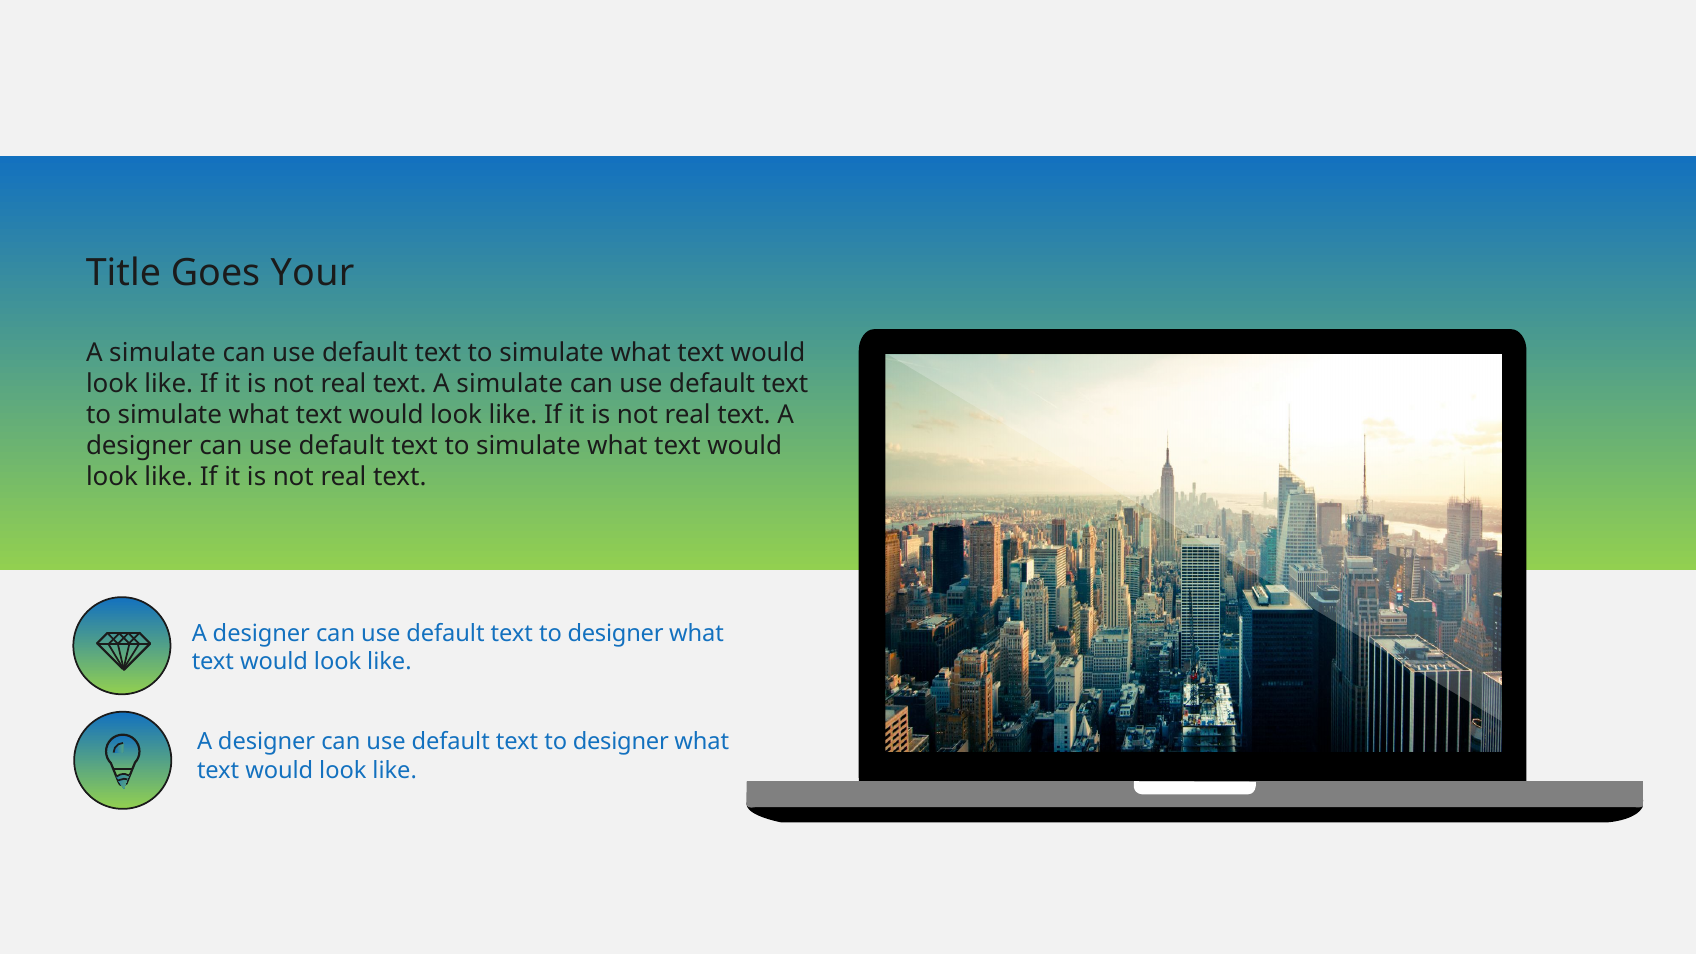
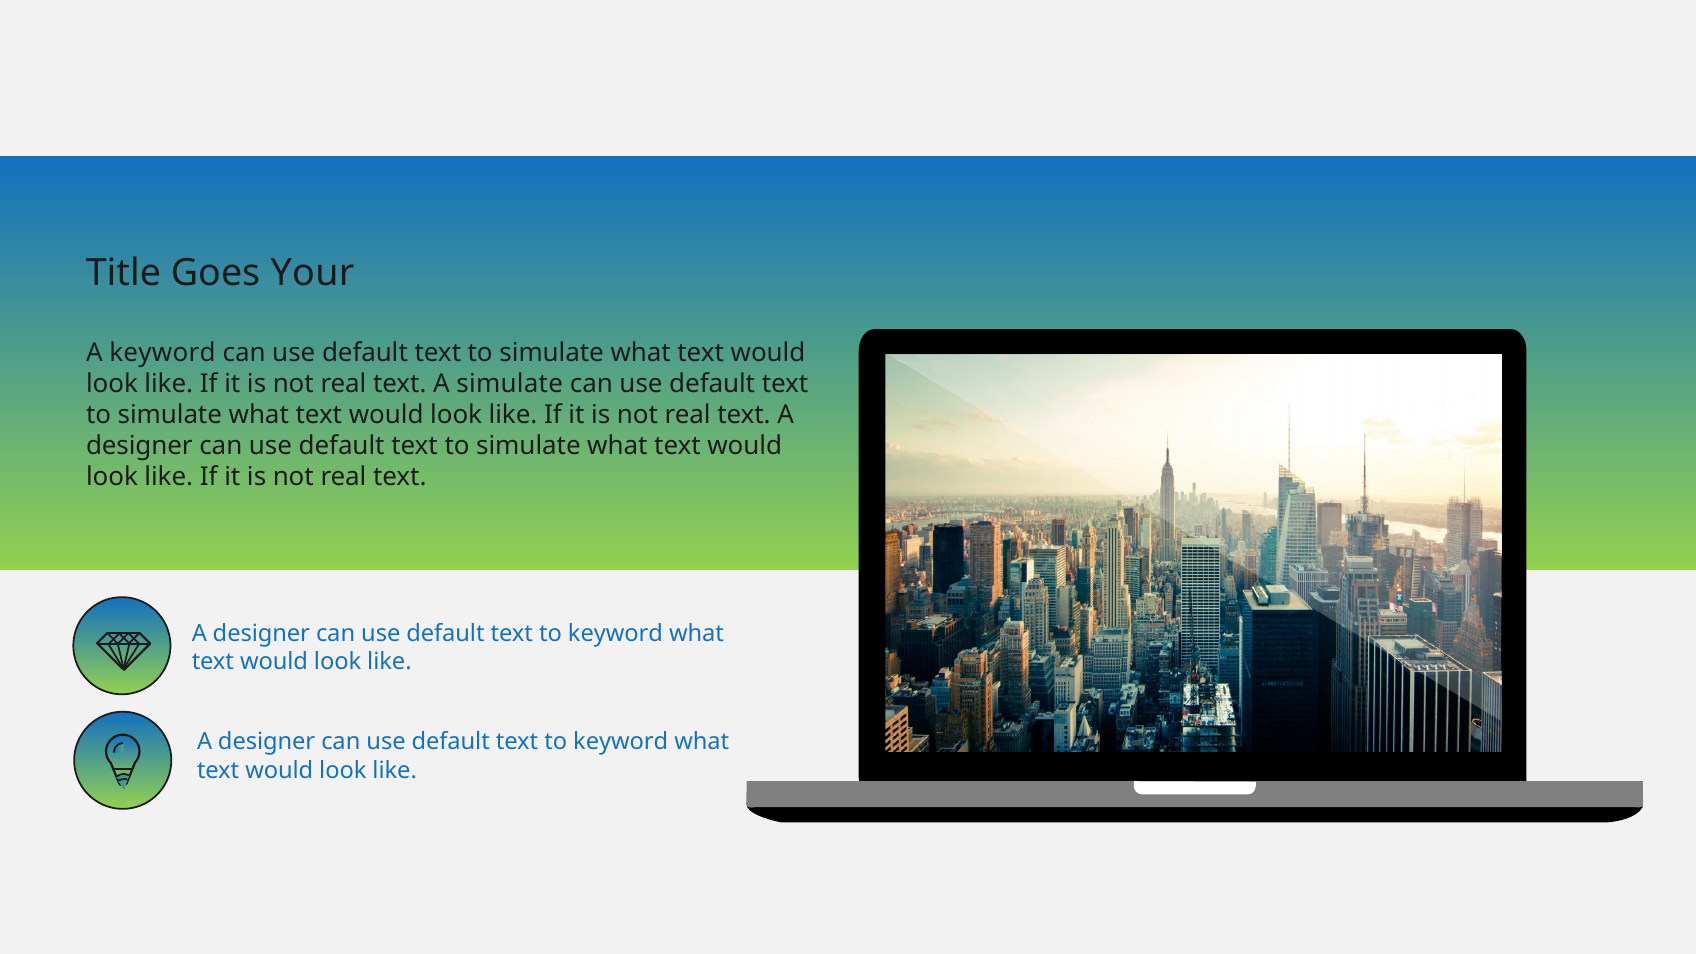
simulate at (162, 353): simulate -> keyword
designer at (616, 633): designer -> keyword
designer at (621, 742): designer -> keyword
